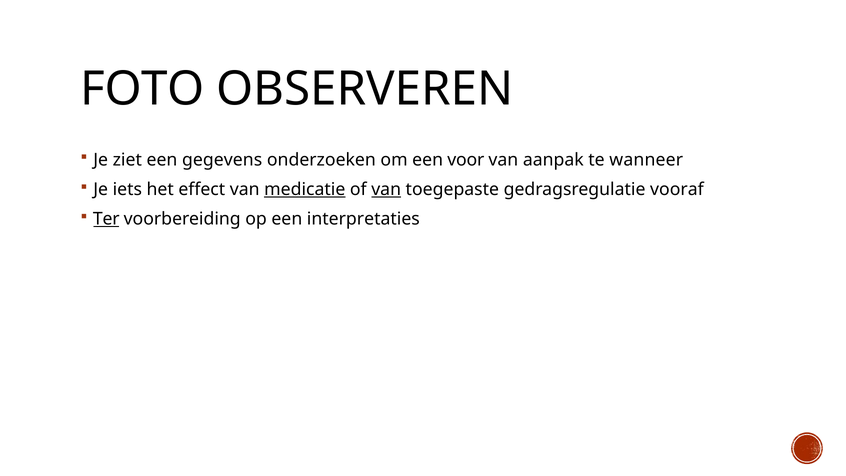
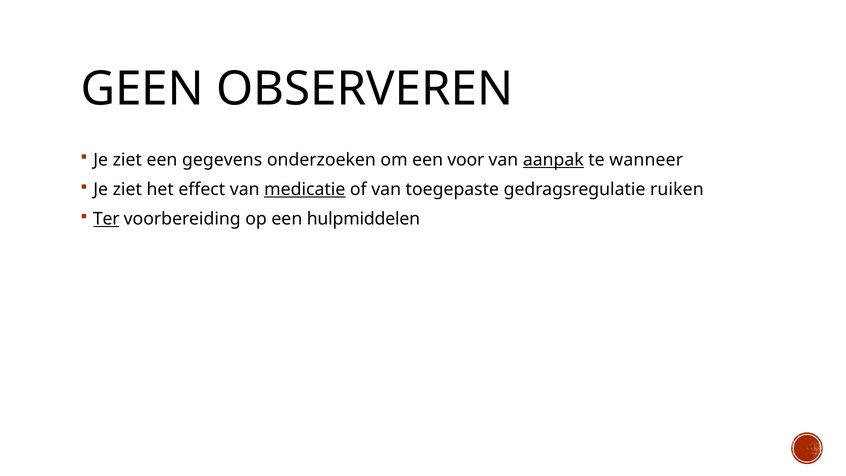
FOTO: FOTO -> GEEN
aanpak underline: none -> present
iets at (127, 189): iets -> ziet
van at (386, 189) underline: present -> none
vooraf: vooraf -> ruiken
interpretaties: interpretaties -> hulpmiddelen
